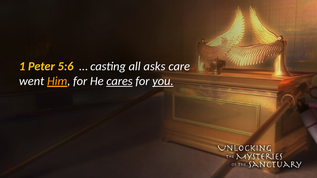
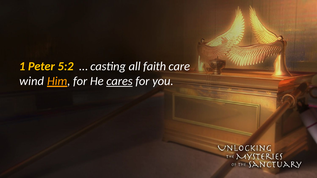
5:6: 5:6 -> 5:2
asks: asks -> faith
went: went -> wind
you underline: present -> none
